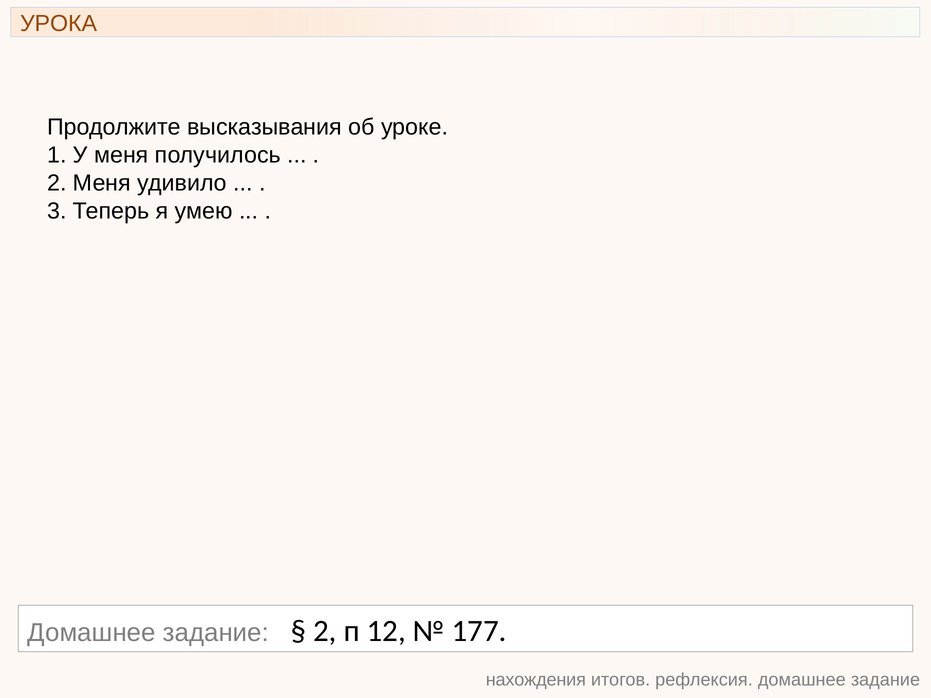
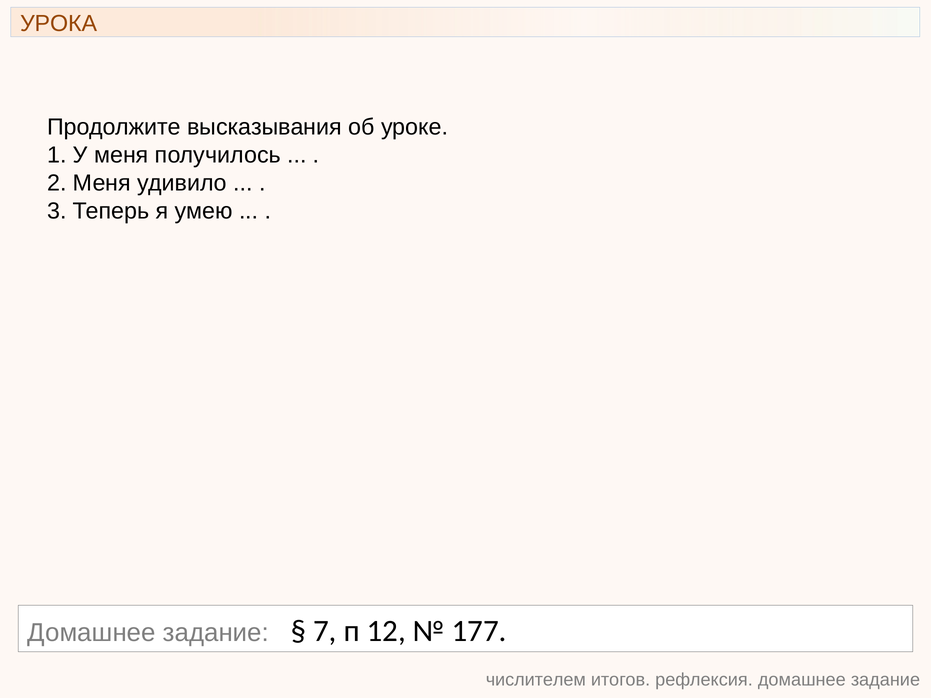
2 at (325, 631): 2 -> 7
нахождения: нахождения -> числителем
